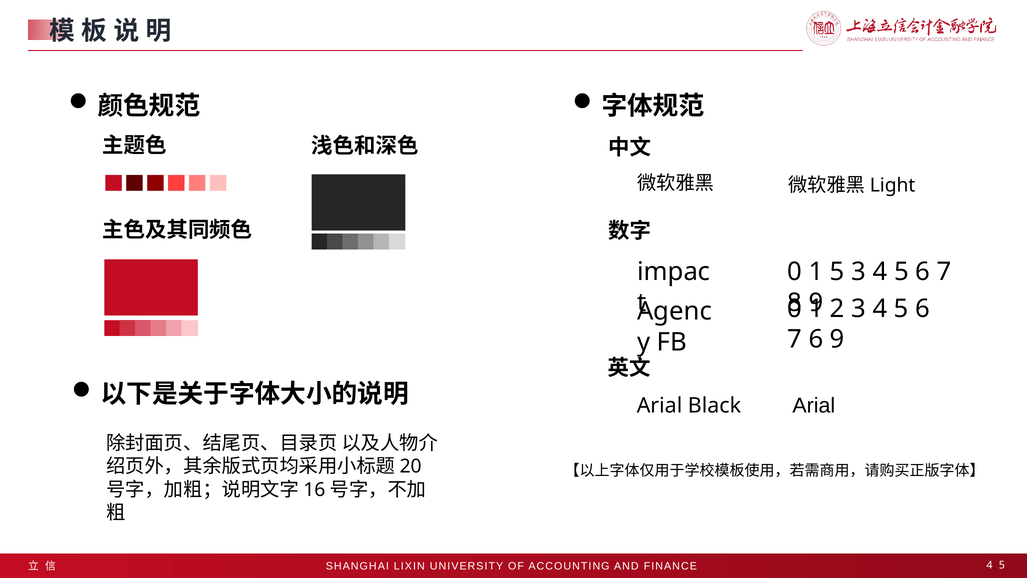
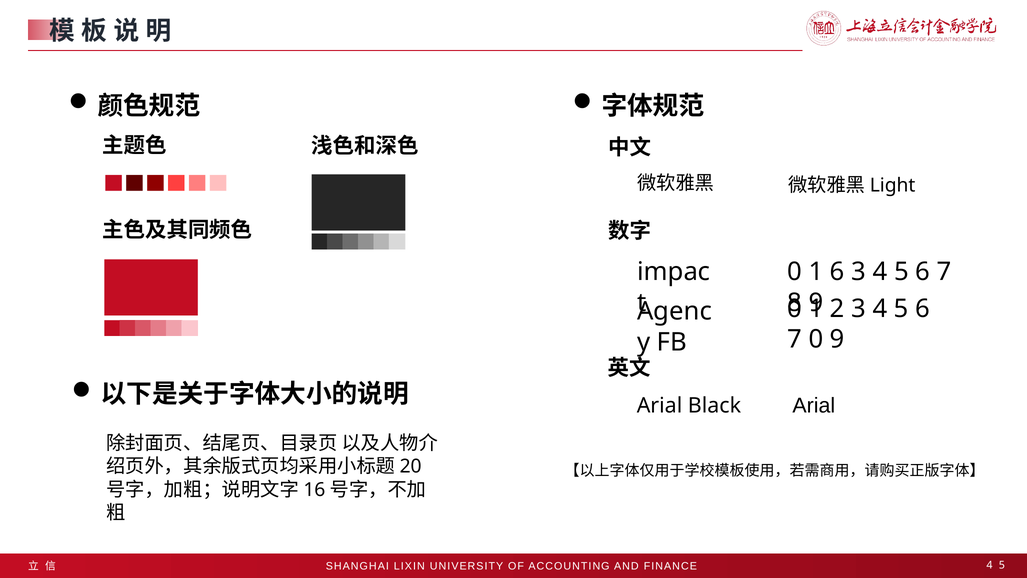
1 5: 5 -> 6
7 6: 6 -> 0
